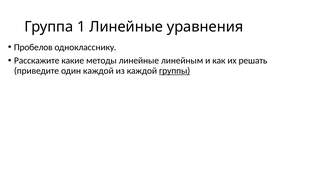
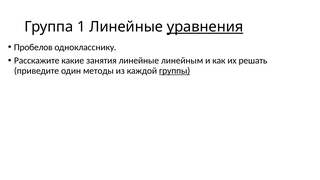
уравнения underline: none -> present
методы: методы -> занятия
один каждой: каждой -> методы
